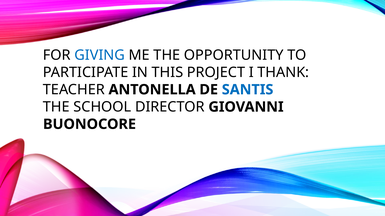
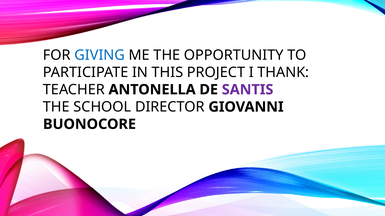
SANTIS colour: blue -> purple
